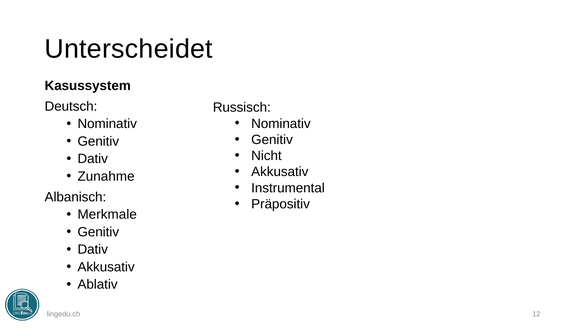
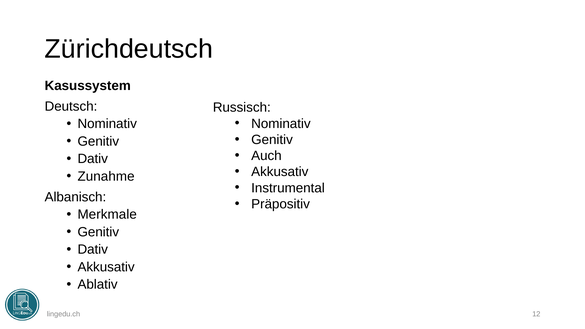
Unterscheidet: Unterscheidet -> Zürichdeutsch
Nicht: Nicht -> Auch
